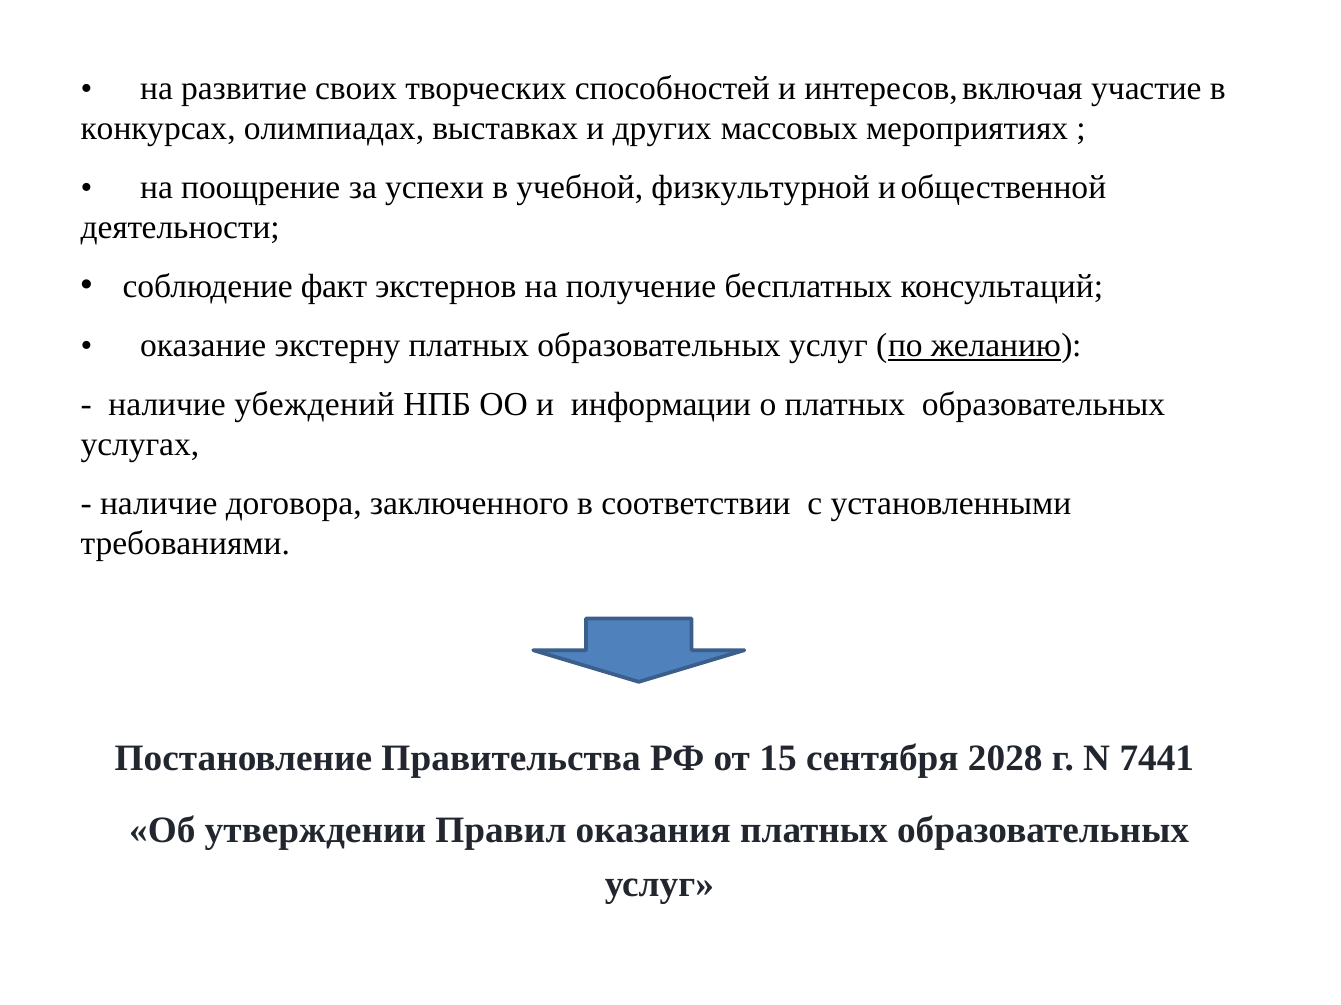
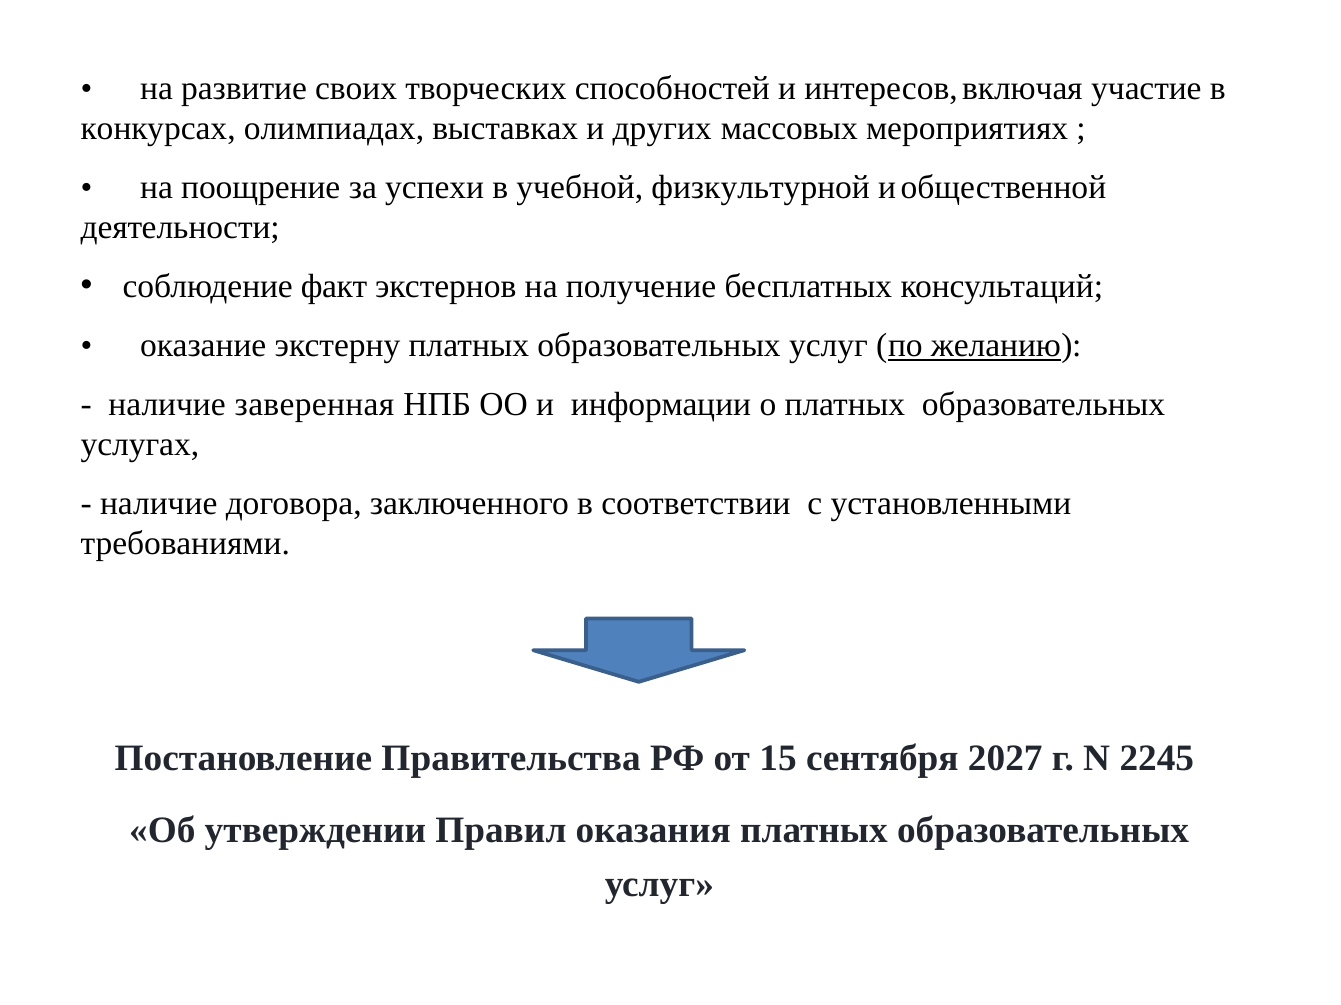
убеждений: убеждений -> заверенная
2028: 2028 -> 2027
7441: 7441 -> 2245
